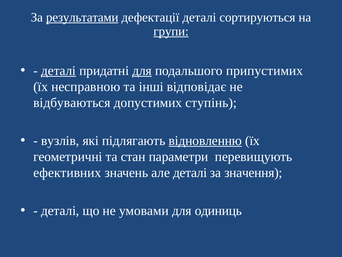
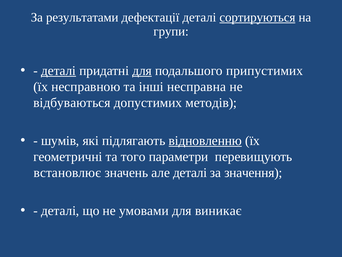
результатами underline: present -> none
сортируються underline: none -> present
групи underline: present -> none
відповідає: відповідає -> несправна
ступінь: ступінь -> методів
вузлів: вузлів -> шумів
стан: стан -> того
ефективних: ефективних -> встановлює
одиниць: одиниць -> виникає
